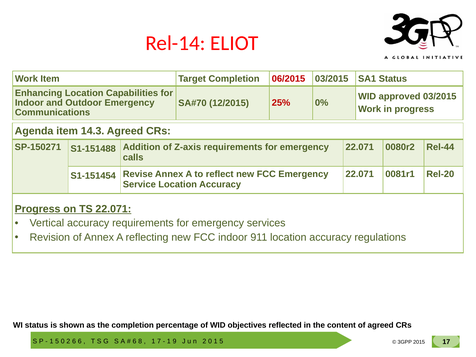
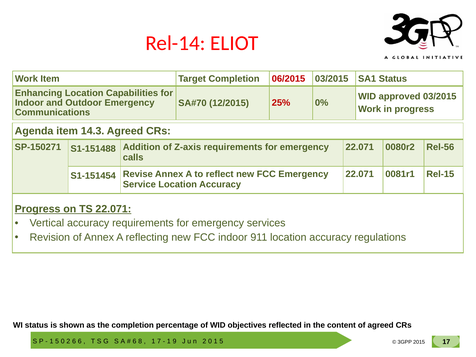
Rel-44: Rel-44 -> Rel-56
Rel-20: Rel-20 -> Rel-15
